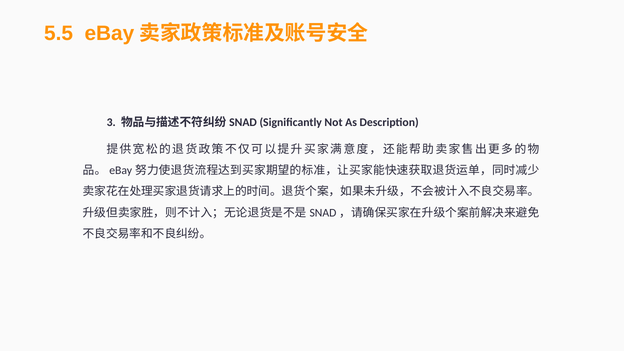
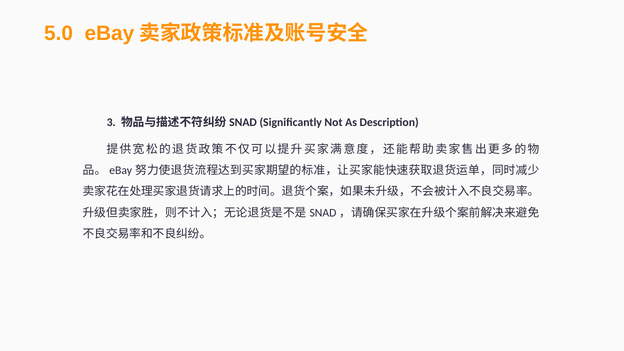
5.5: 5.5 -> 5.0
